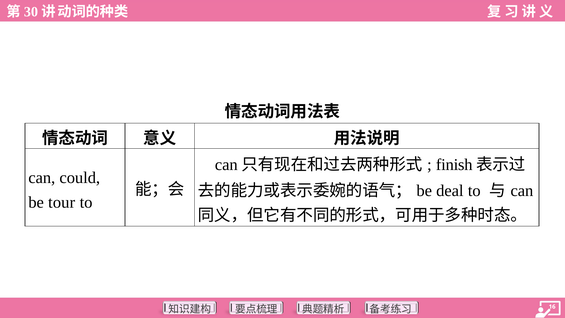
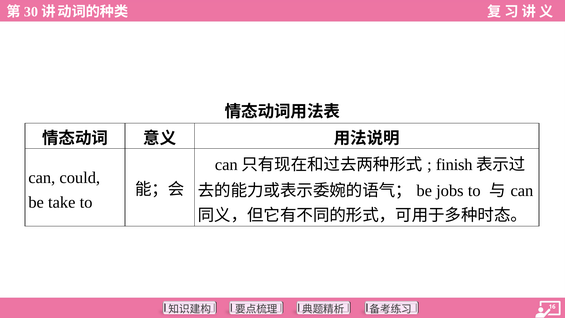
deal: deal -> jobs
tour: tour -> take
